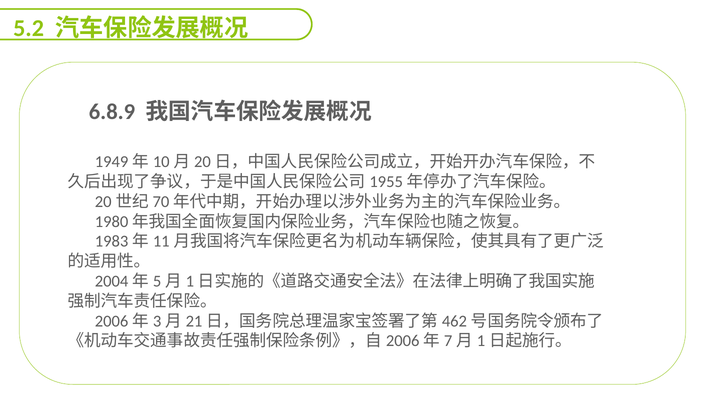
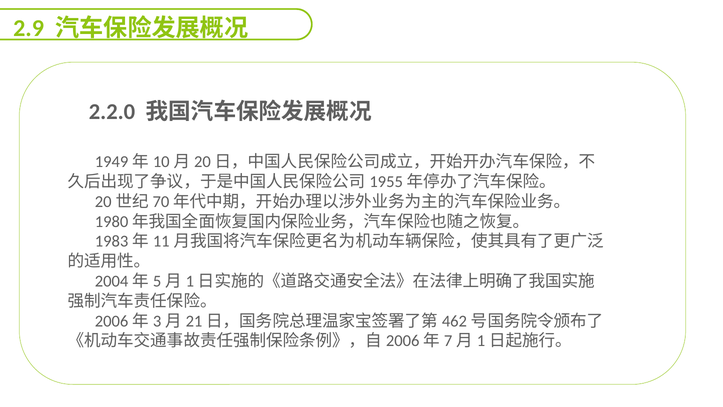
5.2: 5.2 -> 2.9
6.8.9: 6.8.9 -> 2.2.0
